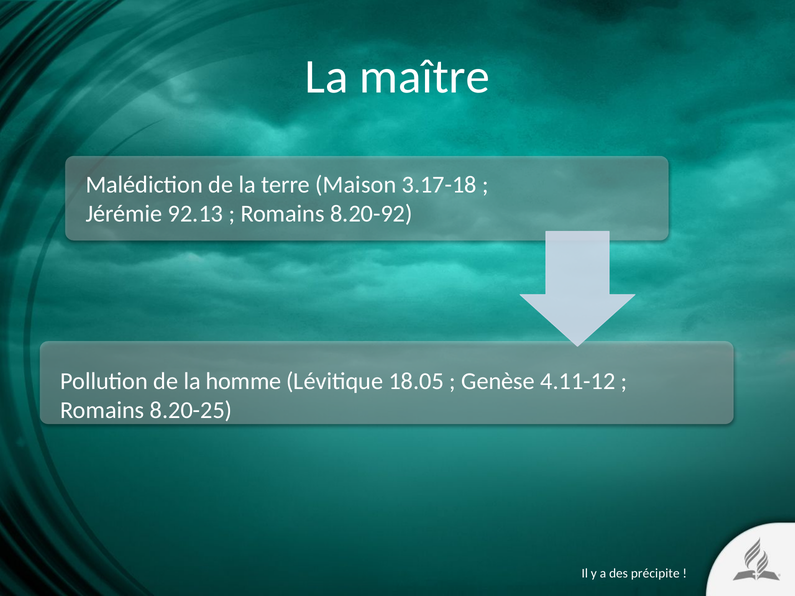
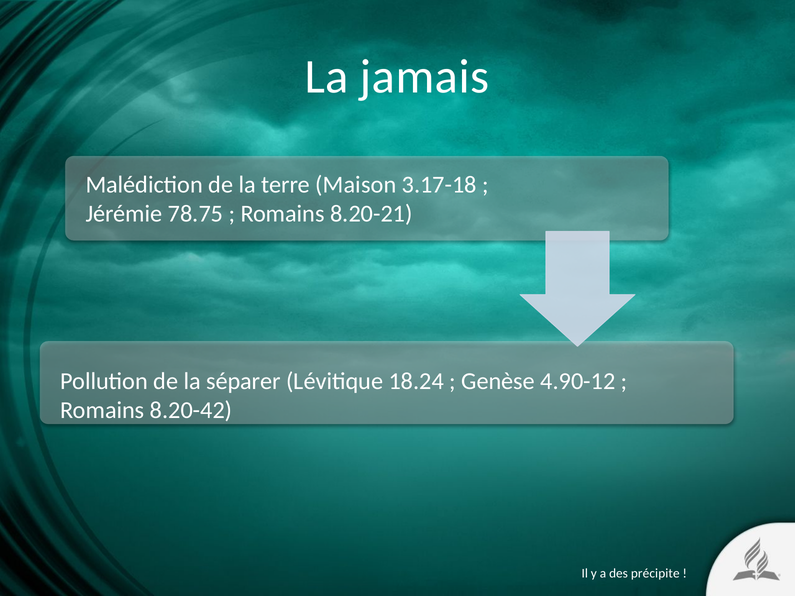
maître: maître -> jamais
92.13: 92.13 -> 78.75
8.20-92: 8.20-92 -> 8.20-21
homme: homme -> séparer
18.05: 18.05 -> 18.24
4.11-12: 4.11-12 -> 4.90-12
8.20-25: 8.20-25 -> 8.20-42
